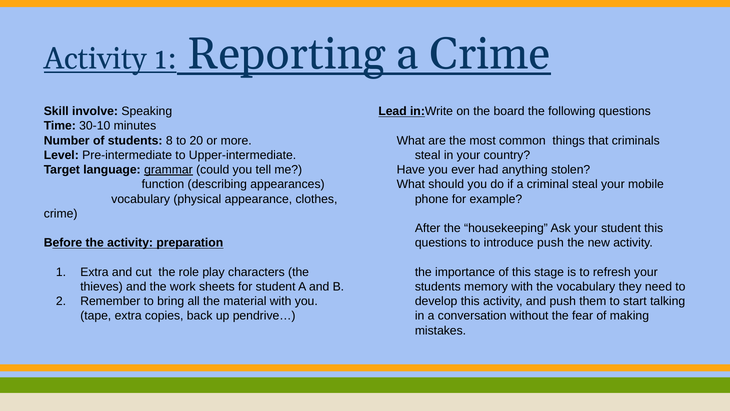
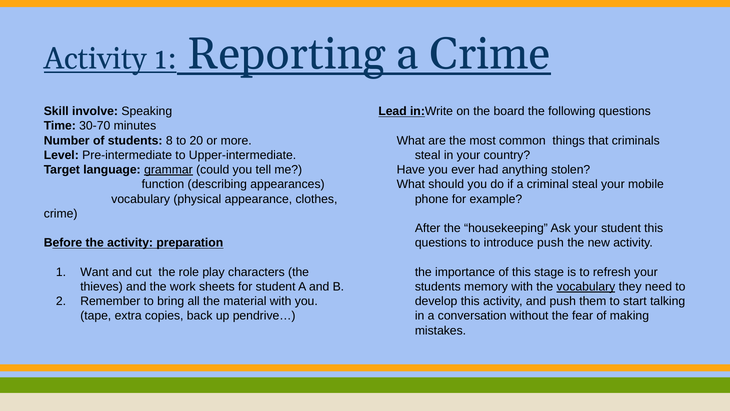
30-10: 30-10 -> 30-70
1 Extra: Extra -> Want
vocabulary at (586, 286) underline: none -> present
